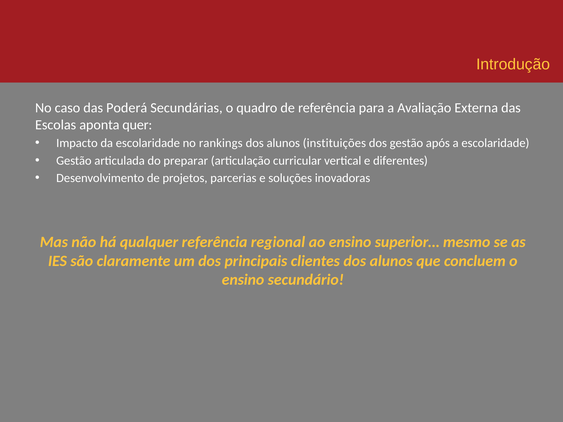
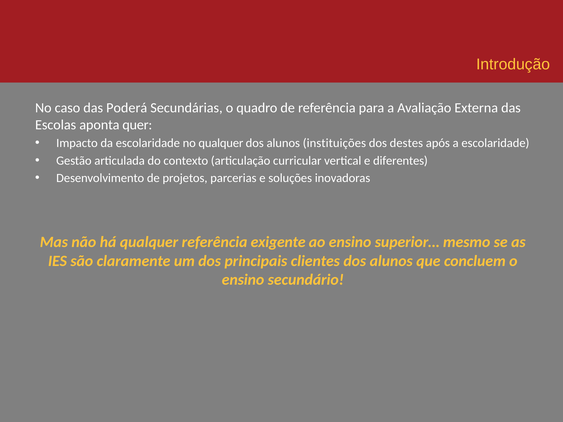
no rankings: rankings -> qualquer
dos gestão: gestão -> destes
preparar: preparar -> contexto
regional: regional -> exigente
